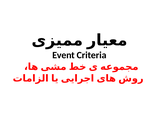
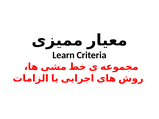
Event: Event -> Learn
